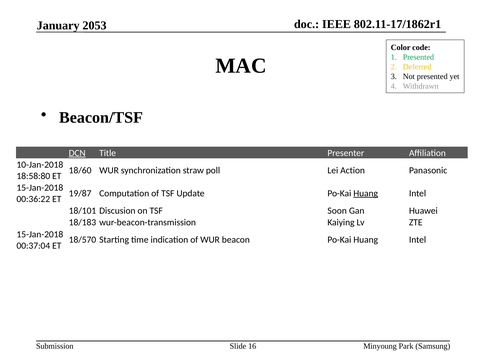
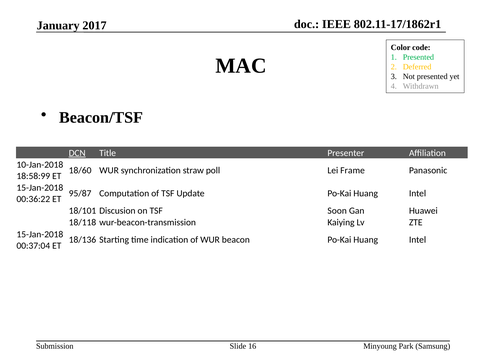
2053: 2053 -> 2017
Action: Action -> Frame
18:58:80: 18:58:80 -> 18:58:99
19/87: 19/87 -> 95/87
Huang at (366, 194) underline: present -> none
18/183: 18/183 -> 18/118
18/570: 18/570 -> 18/136
